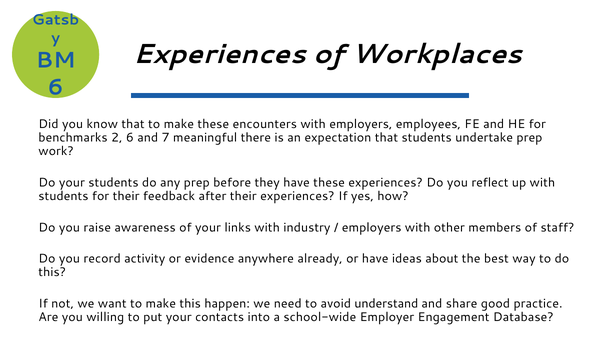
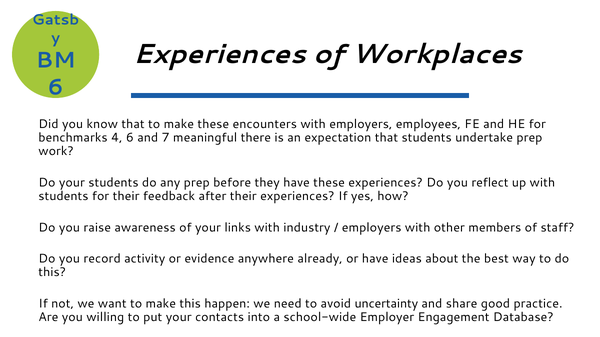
2: 2 -> 4
understand: understand -> uncertainty
